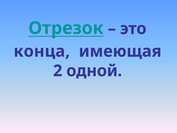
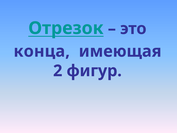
одной: одной -> фигур
